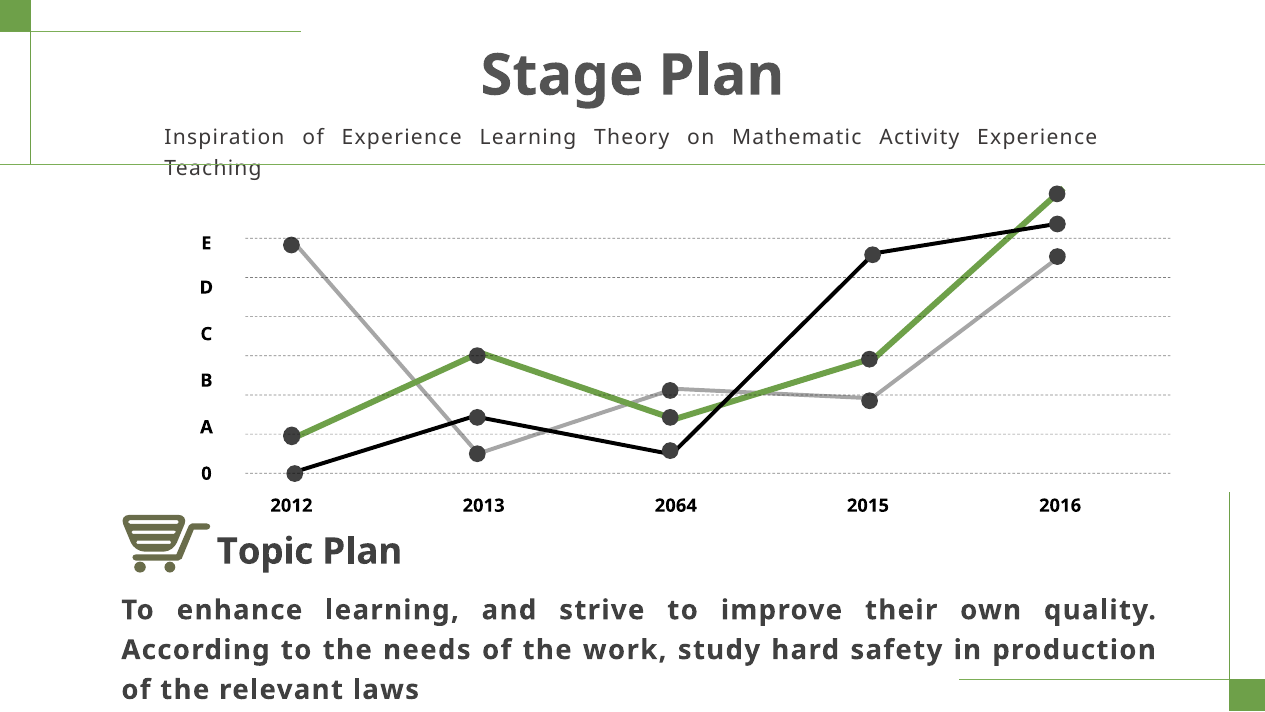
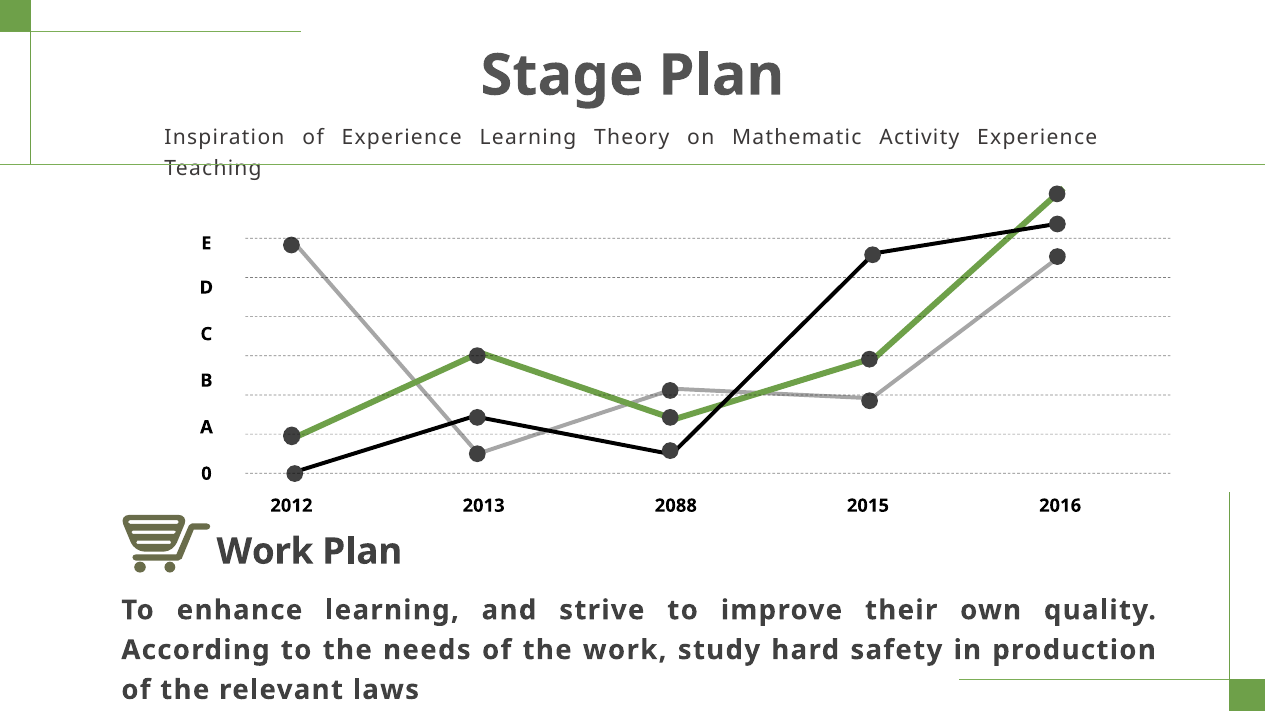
2064: 2064 -> 2088
Topic at (265, 551): Topic -> Work
